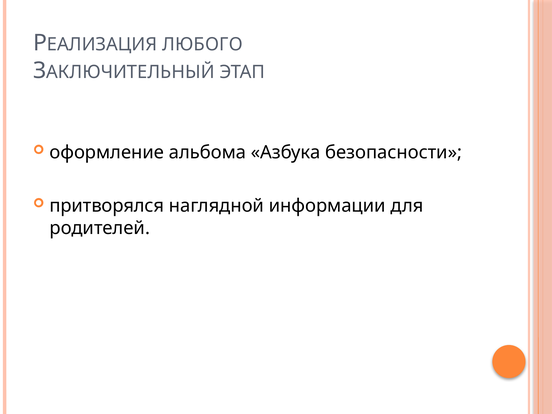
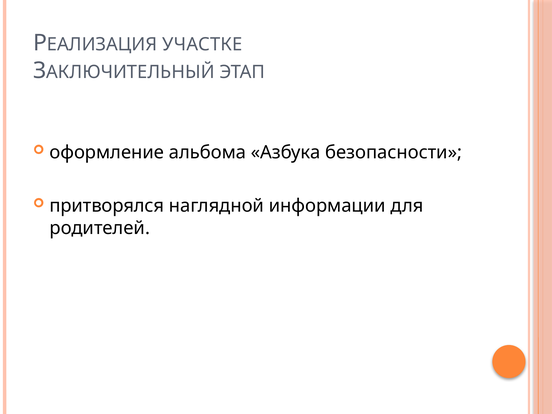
ЛЮБОГО: ЛЮБОГО -> УЧАСТКЕ
